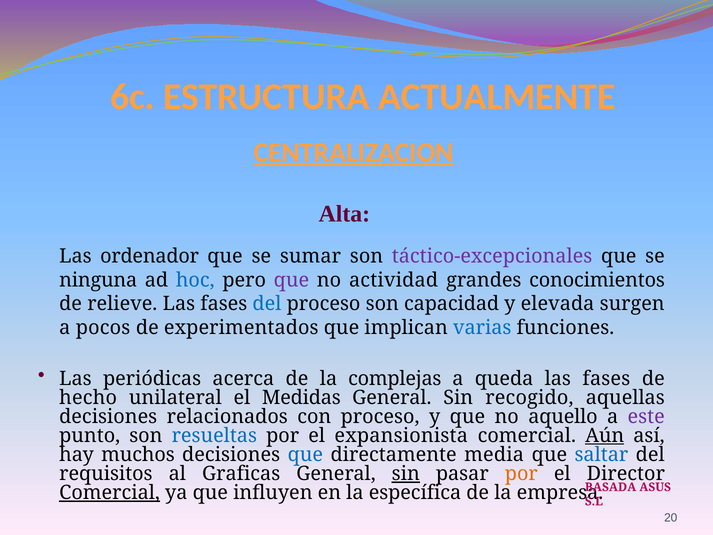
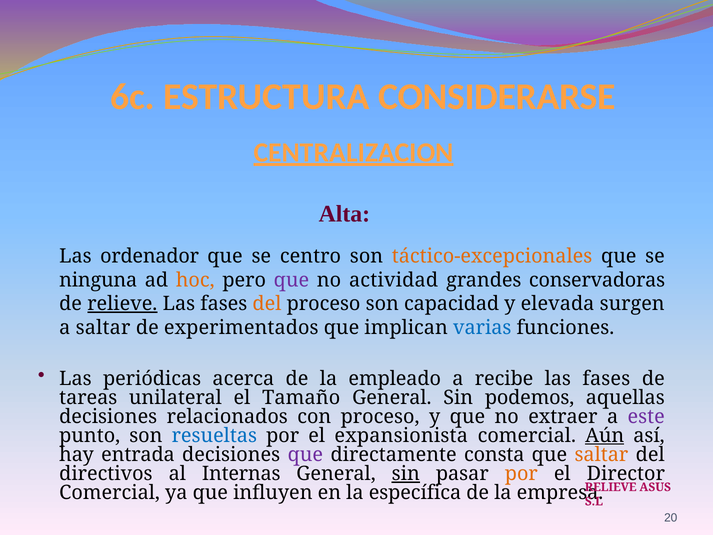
ACTUALMENTE: ACTUALMENTE -> CONSIDERARSE
sumar: sumar -> centro
táctico-excepcionales colour: purple -> orange
hoc colour: blue -> orange
conocimientos: conocimientos -> conservadoras
relieve at (122, 304) underline: none -> present
del at (267, 304) colour: blue -> orange
a pocos: pocos -> saltar
complejas: complejas -> empleado
queda: queda -> recibe
hecho: hecho -> tareas
Medidas: Medidas -> Tamaño
recogido: recogido -> podemos
aquello: aquello -> extraer
muchos: muchos -> entrada
que at (305, 454) colour: blue -> purple
media: media -> consta
saltar at (601, 454) colour: blue -> orange
requisitos: requisitos -> directivos
Graficas: Graficas -> Internas
BASADA at (611, 487): BASADA -> RELIEVE
Comercial at (110, 493) underline: present -> none
